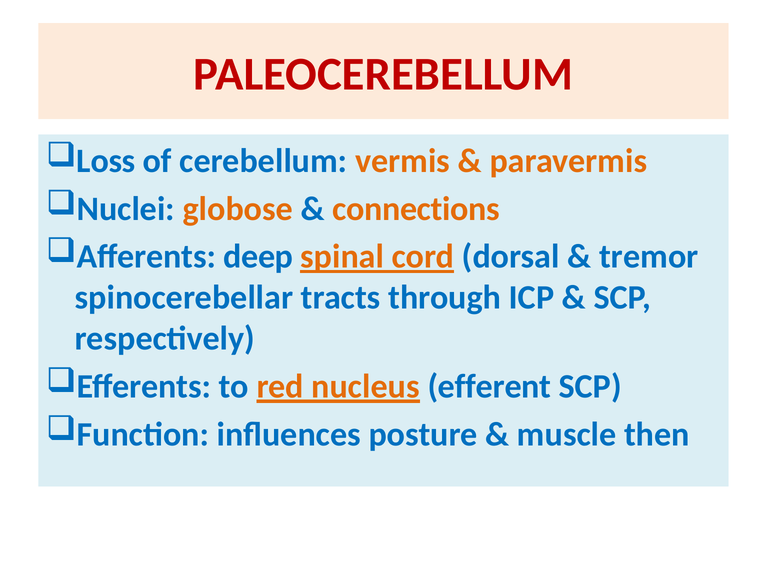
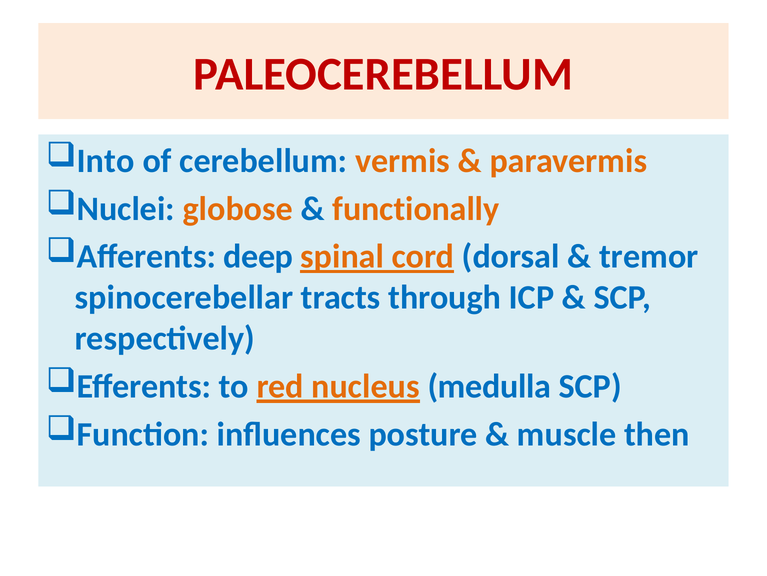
Loss: Loss -> Into
connections: connections -> functionally
efferent: efferent -> medulla
